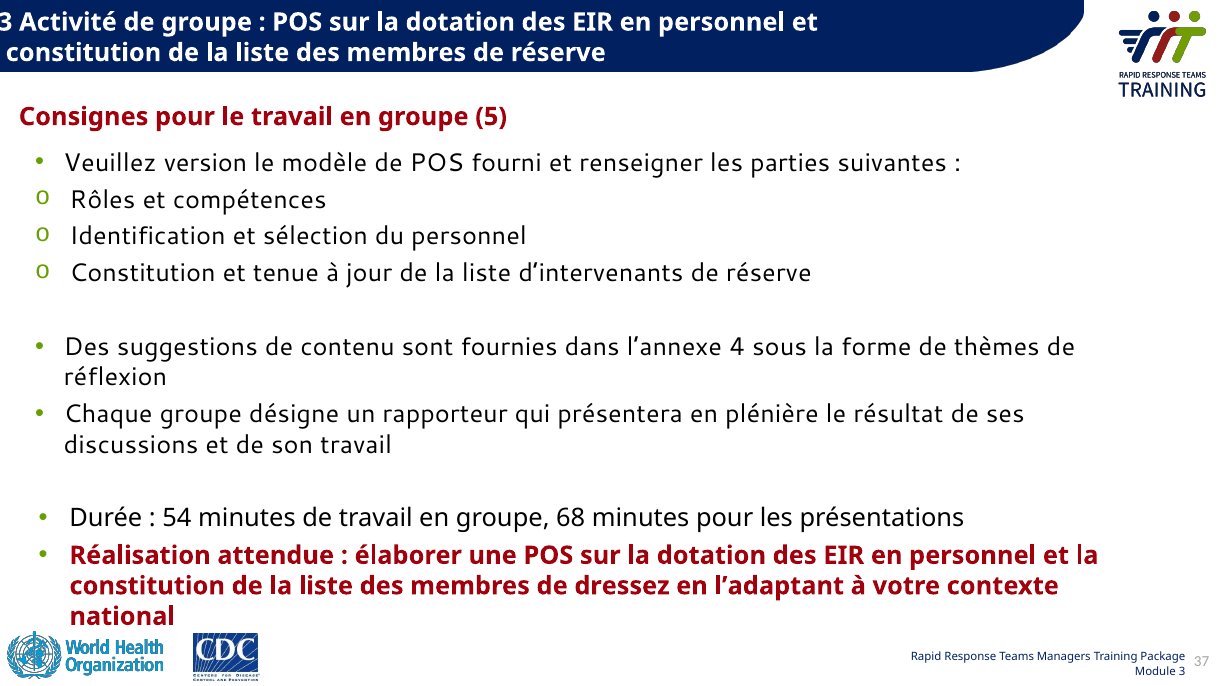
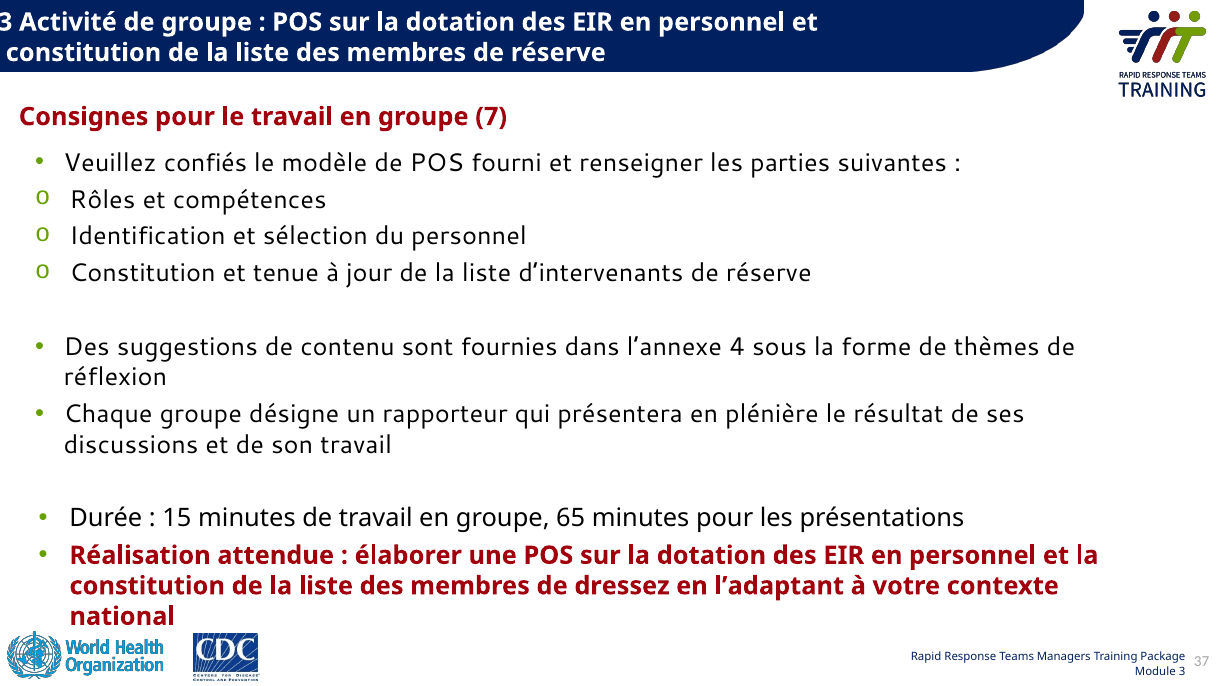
5: 5 -> 7
version: version -> confiés
54: 54 -> 15
68: 68 -> 65
